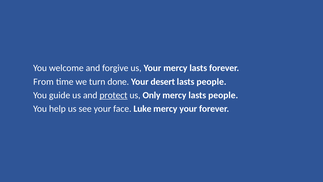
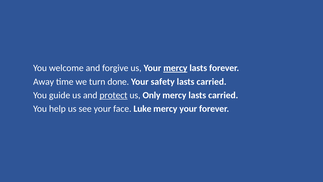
mercy at (175, 68) underline: none -> present
From: From -> Away
desert: desert -> safety
people at (211, 82): people -> carried
mercy lasts people: people -> carried
